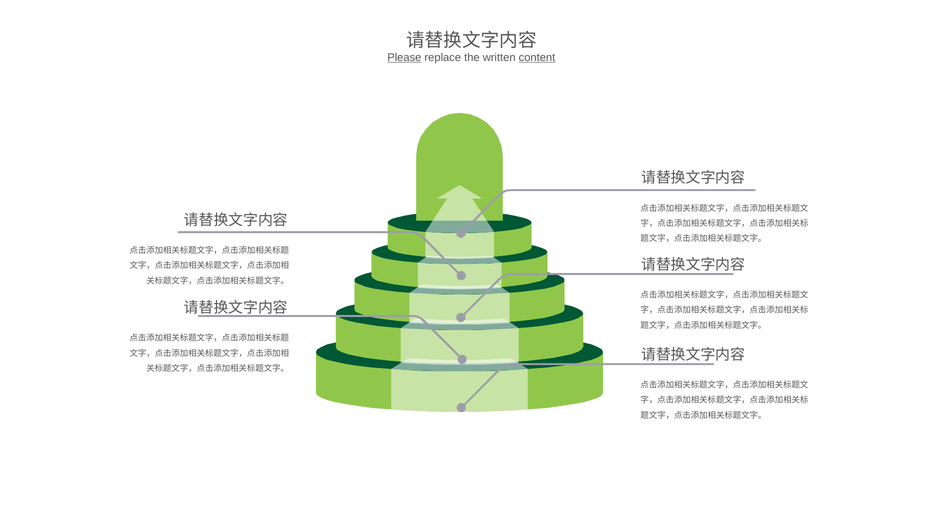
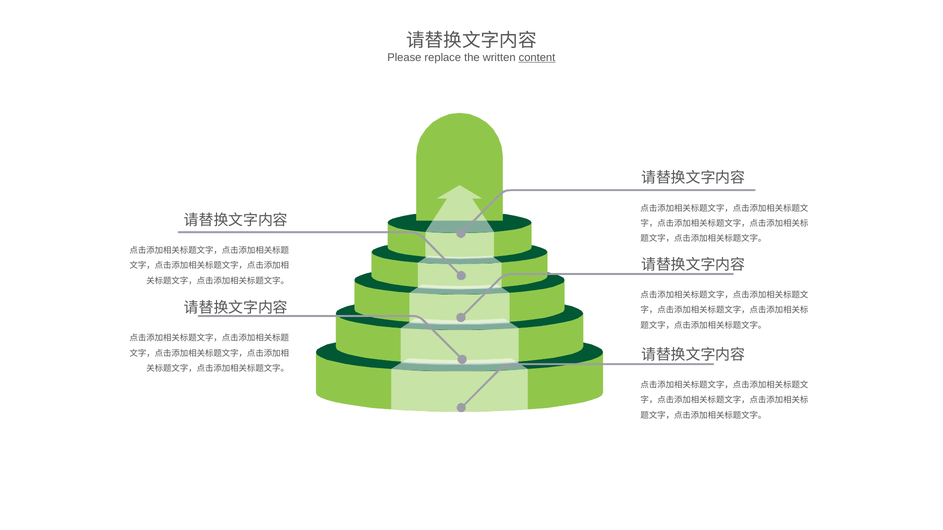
Please underline: present -> none
